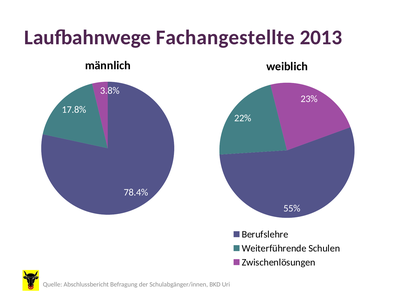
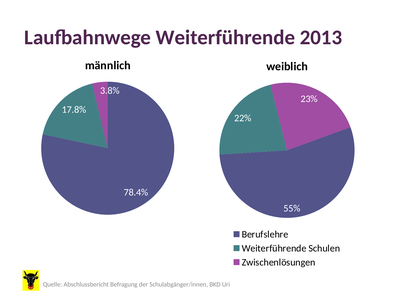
Laufbahnwege Fachangestellte: Fachangestellte -> Weiterführende
